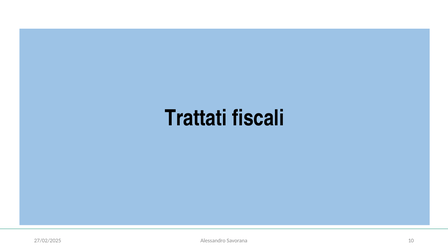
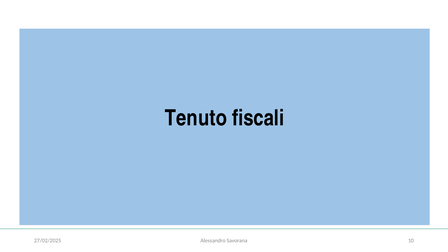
Trattati: Trattati -> Tenuto
